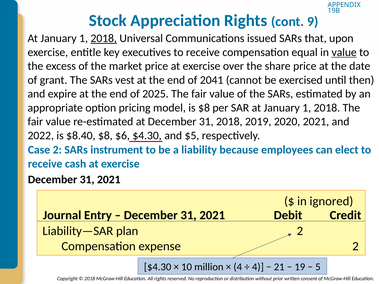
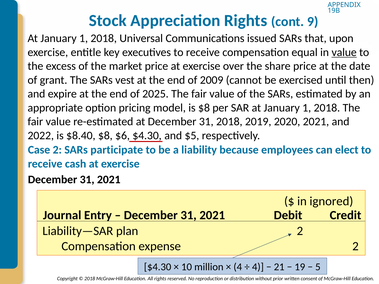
2018 at (104, 38) underline: present -> none
2041: 2041 -> 2009
instrument: instrument -> participate
